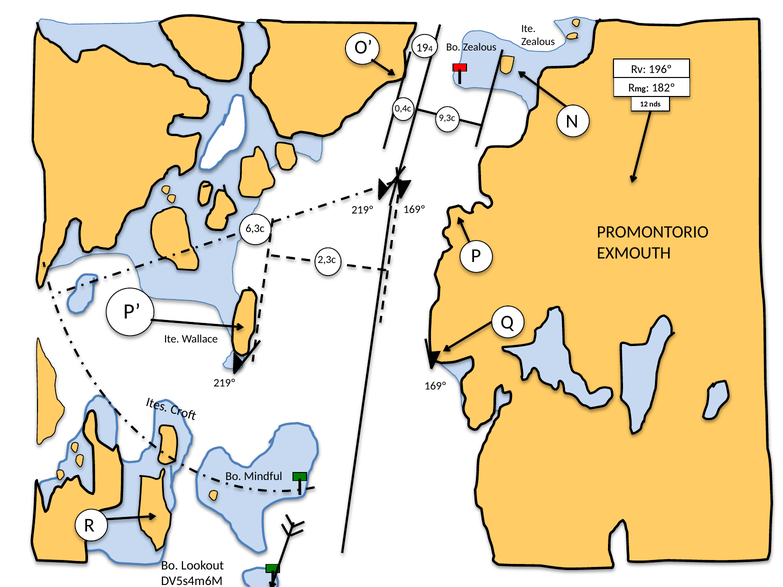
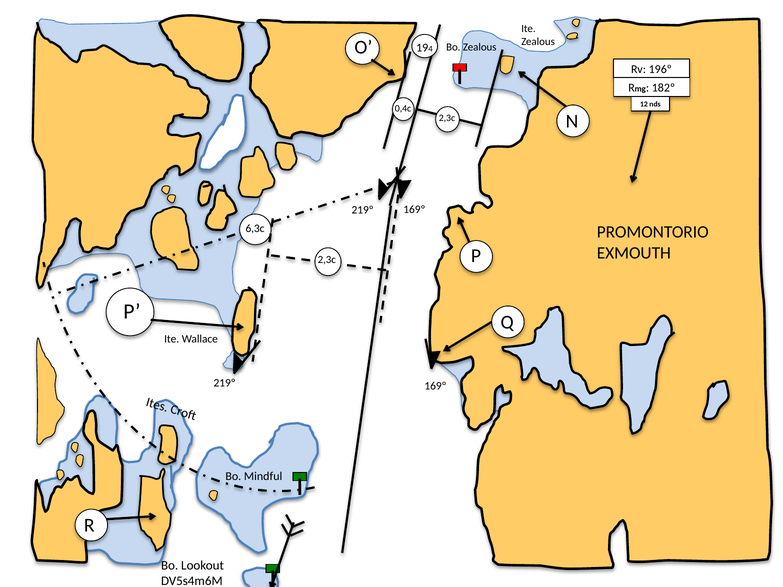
9,3c at (447, 118): 9,3c -> 2,3c
